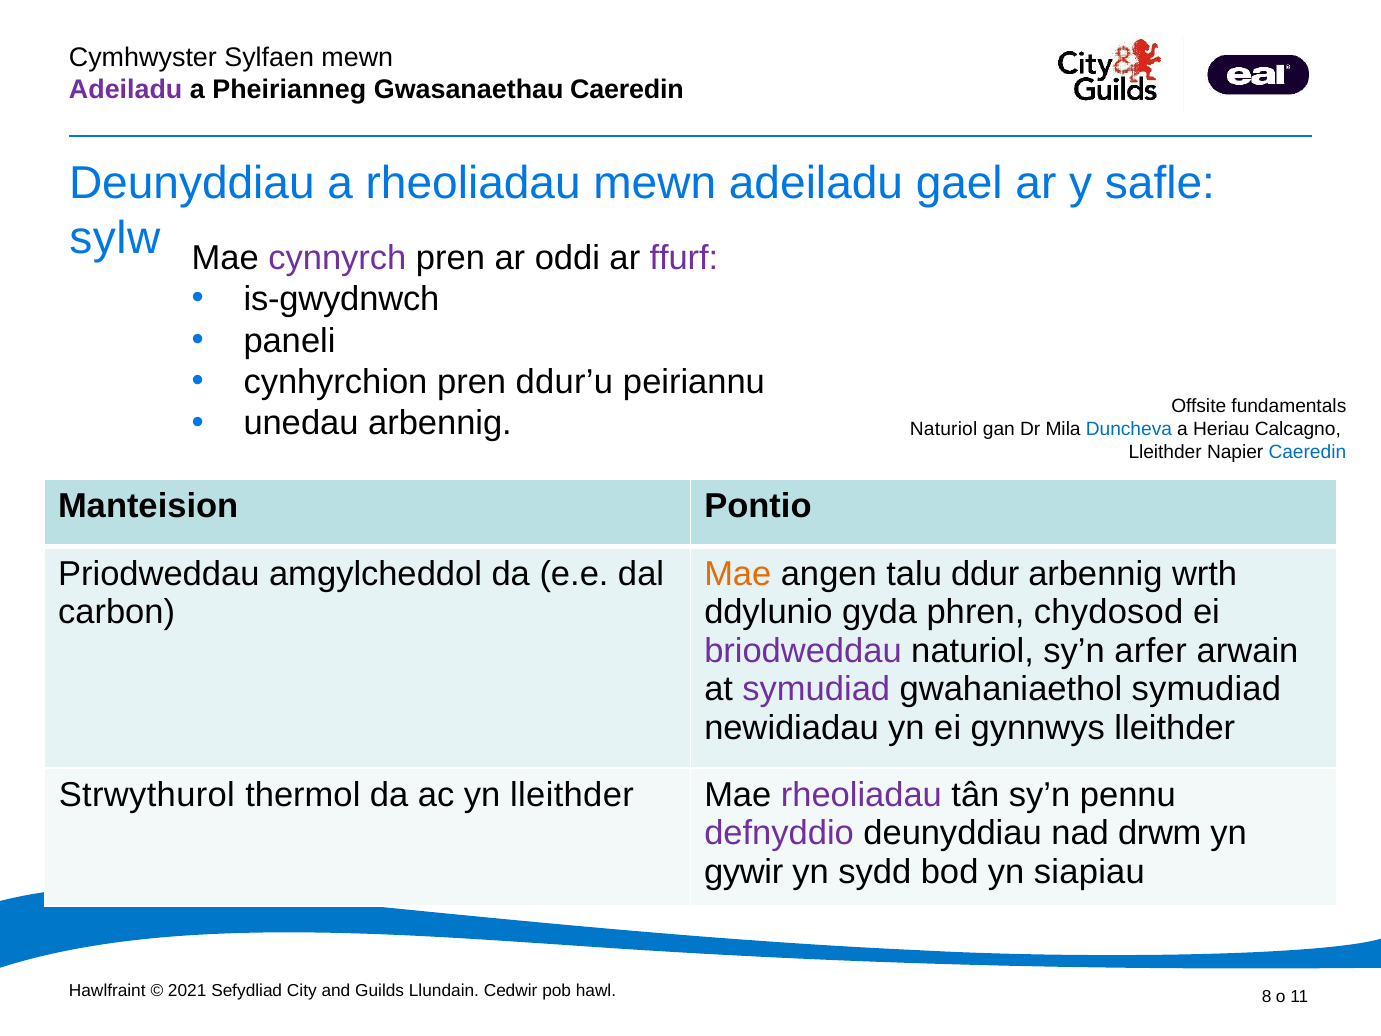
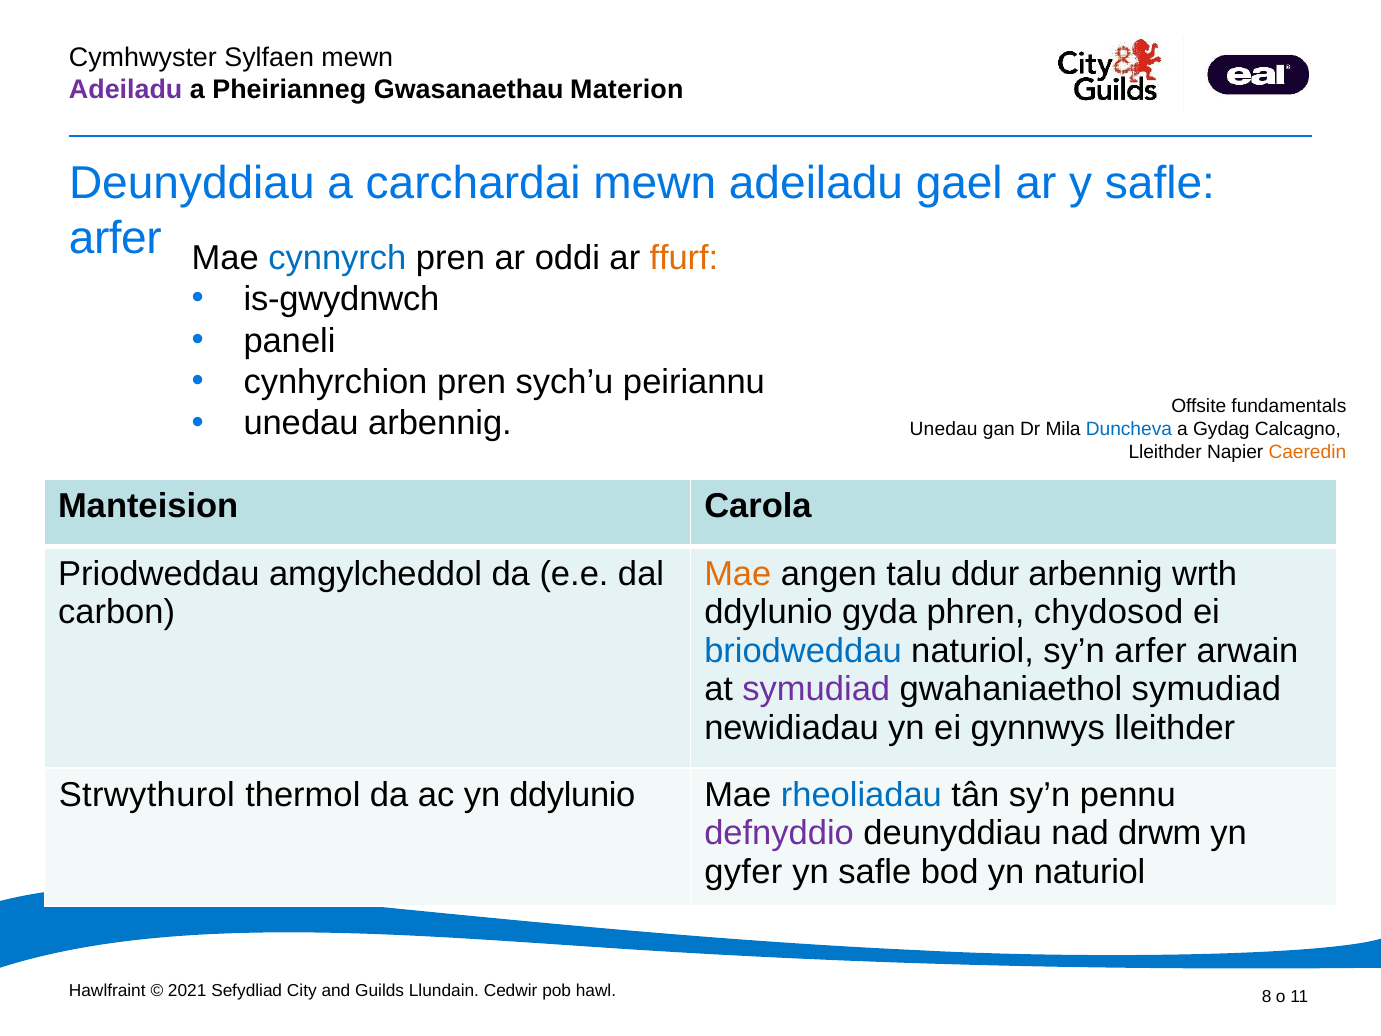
Caeredin at (627, 90): Caeredin -> Materion
a rheoliadau: rheoliadau -> carchardai
sylw at (115, 238): sylw -> arfer
cynnyrch colour: purple -> blue
ffurf colour: purple -> orange
ddur’u: ddur’u -> sych’u
Naturiol at (944, 429): Naturiol -> Unedau
Heriau: Heriau -> Gydag
Caeredin at (1307, 452) colour: blue -> orange
Pontio: Pontio -> Carola
briodweddau colour: purple -> blue
yn lleithder: lleithder -> ddylunio
rheoliadau at (861, 794) colour: purple -> blue
gywir: gywir -> gyfer
yn sydd: sydd -> safle
yn siapiau: siapiau -> naturiol
